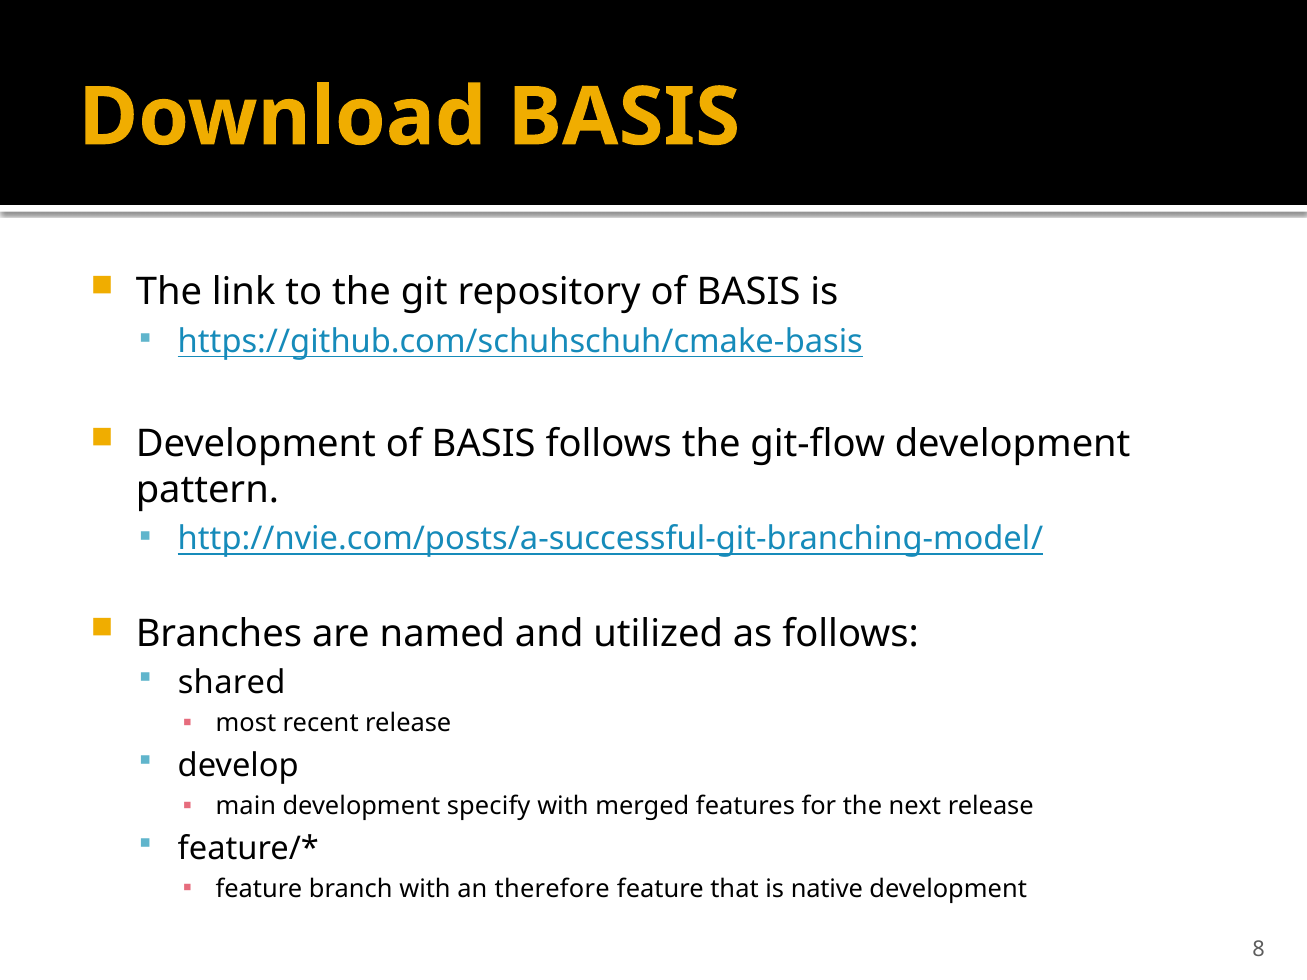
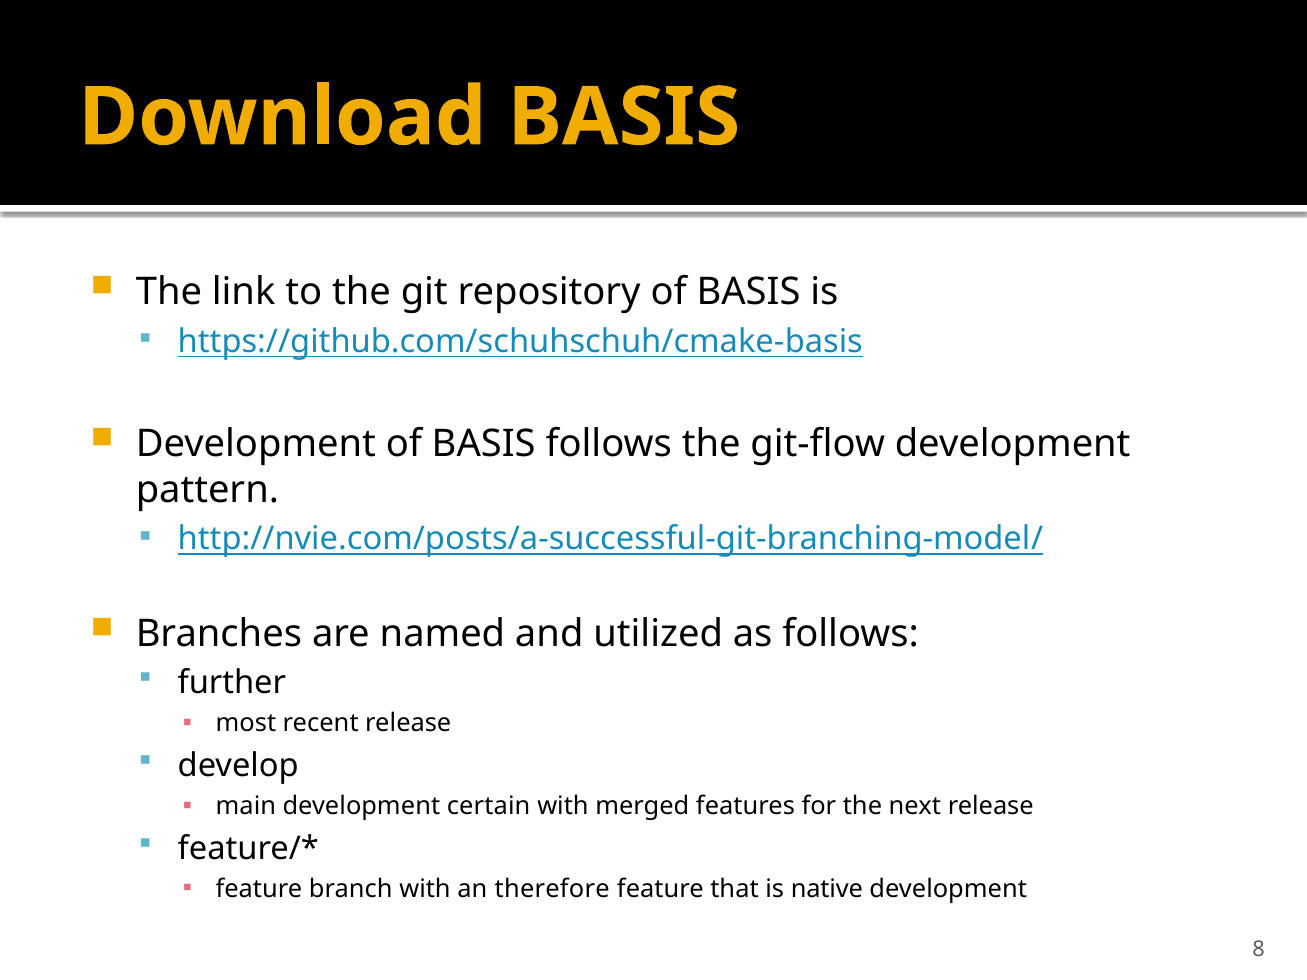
shared: shared -> further
specify: specify -> certain
